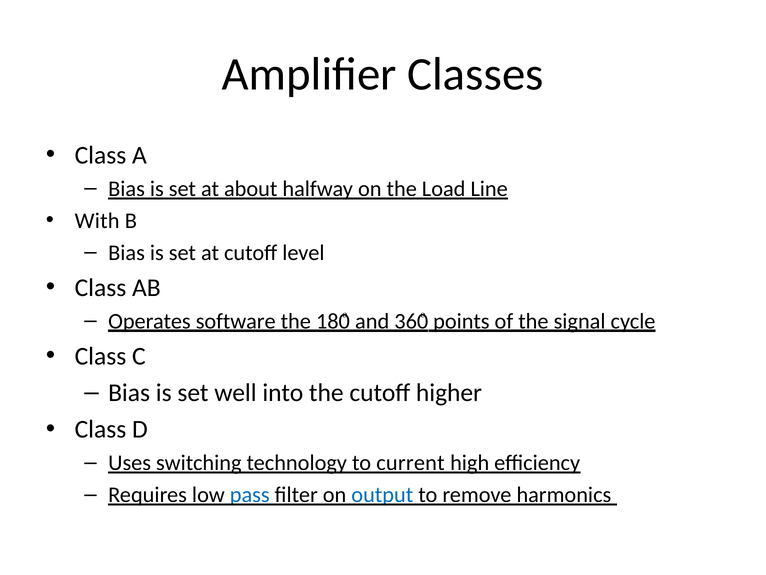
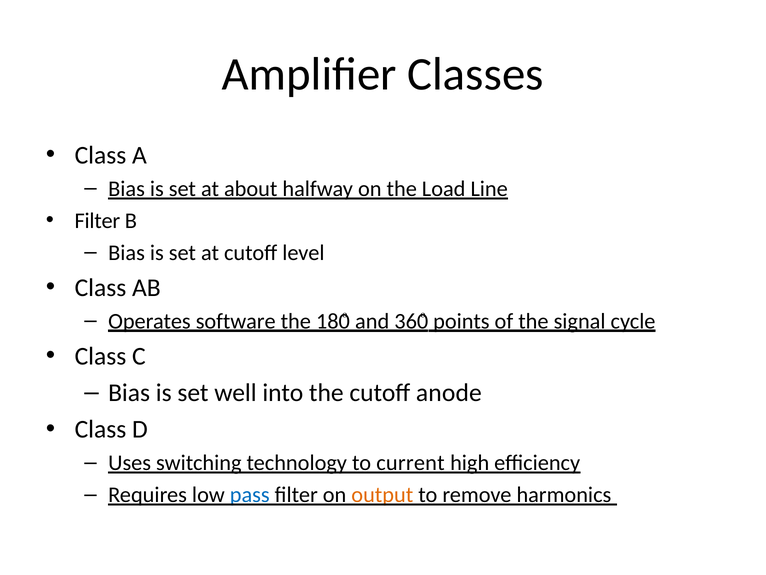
With at (97, 220): With -> Filter
higher: higher -> anode
output colour: blue -> orange
